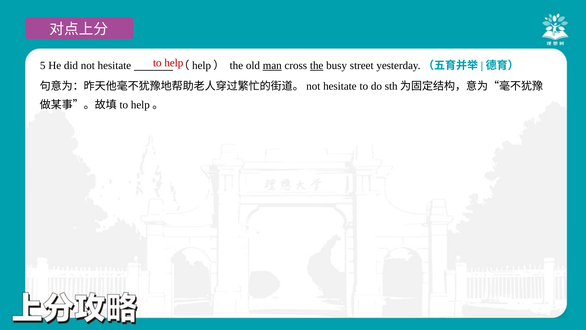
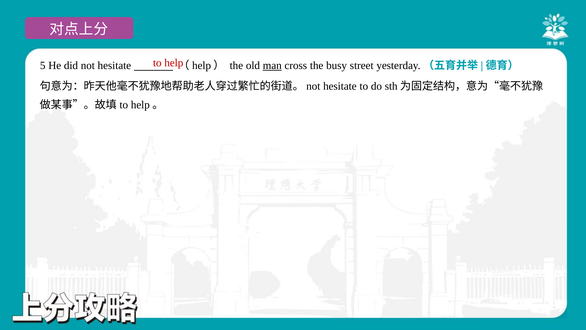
the at (317, 66) underline: present -> none
